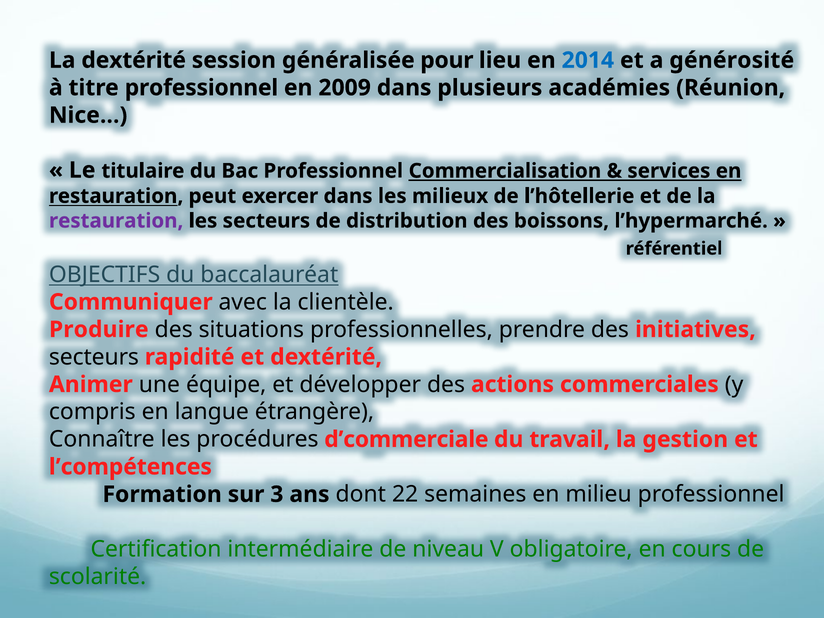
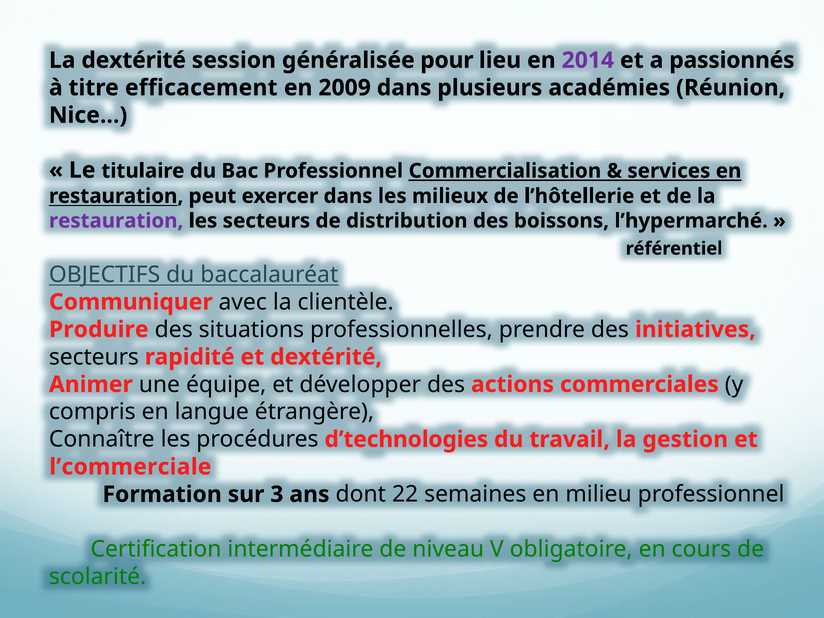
2014 colour: blue -> purple
générosité: générosité -> passionnés
titre professionnel: professionnel -> efficacement
d’commerciale: d’commerciale -> d’technologies
l’compétences: l’compétences -> l’commerciale
